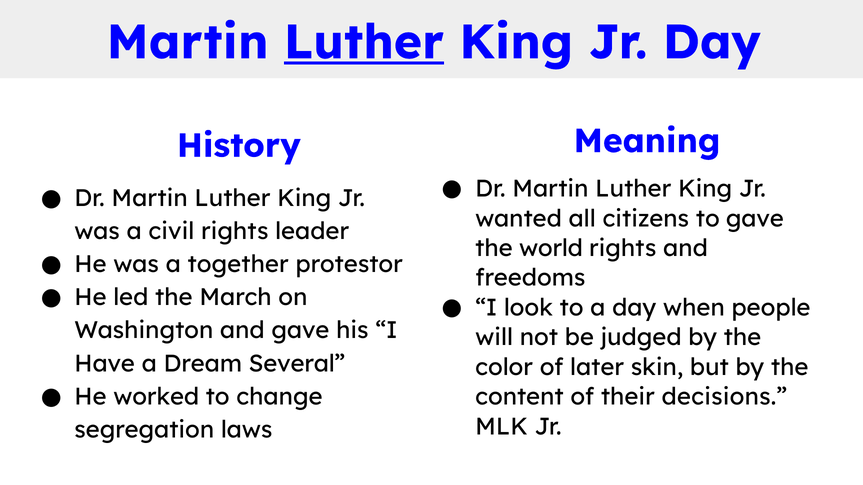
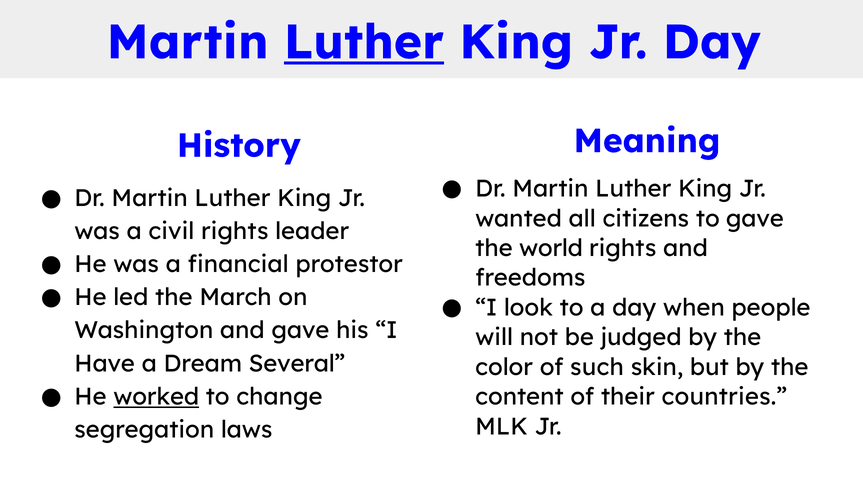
together: together -> financial
later: later -> such
worked underline: none -> present
decisions: decisions -> countries
